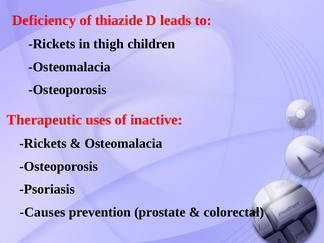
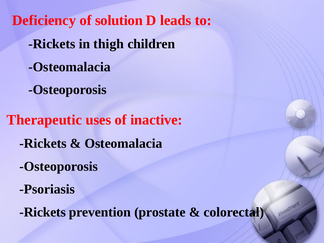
thiazide: thiazide -> solution
Causes at (43, 212): Causes -> Rickets
